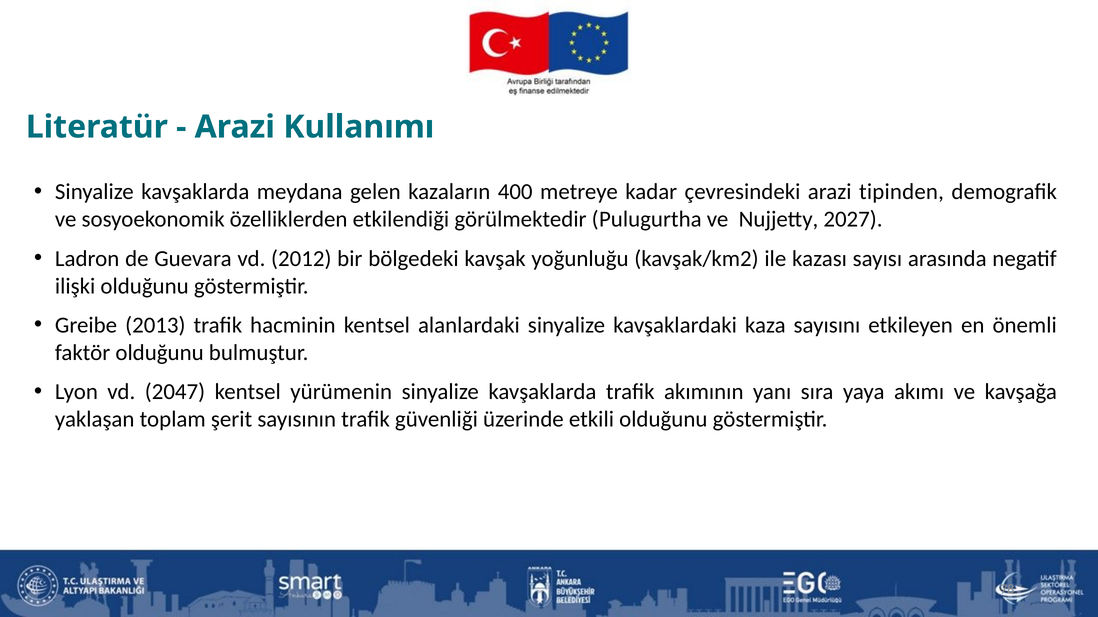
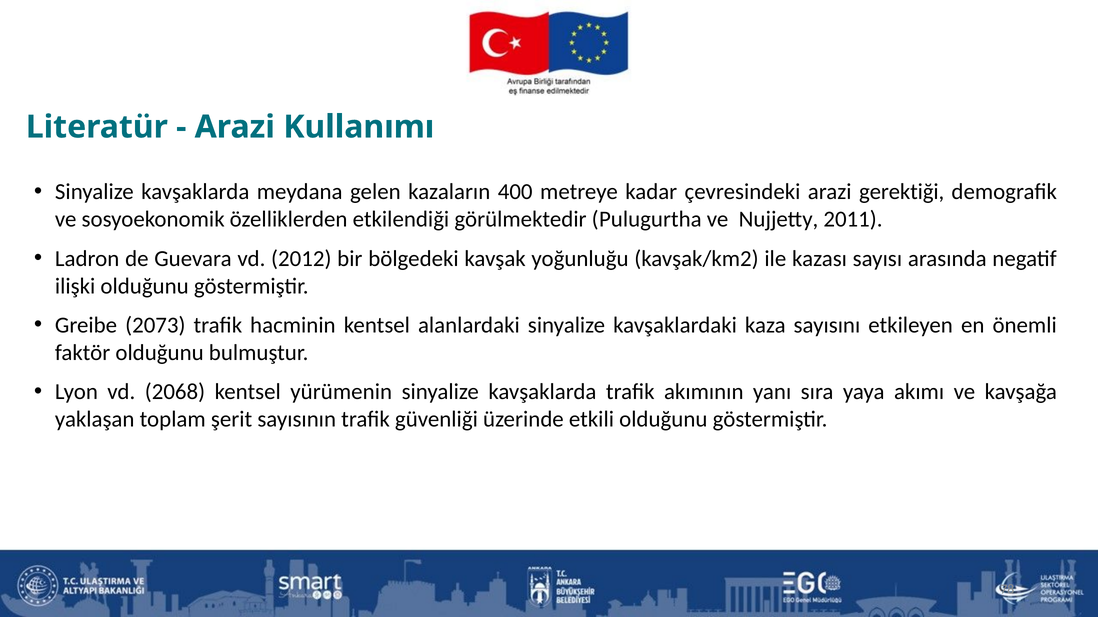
tipinden: tipinden -> gerektiği
2027: 2027 -> 2011
2013: 2013 -> 2073
2047: 2047 -> 2068
